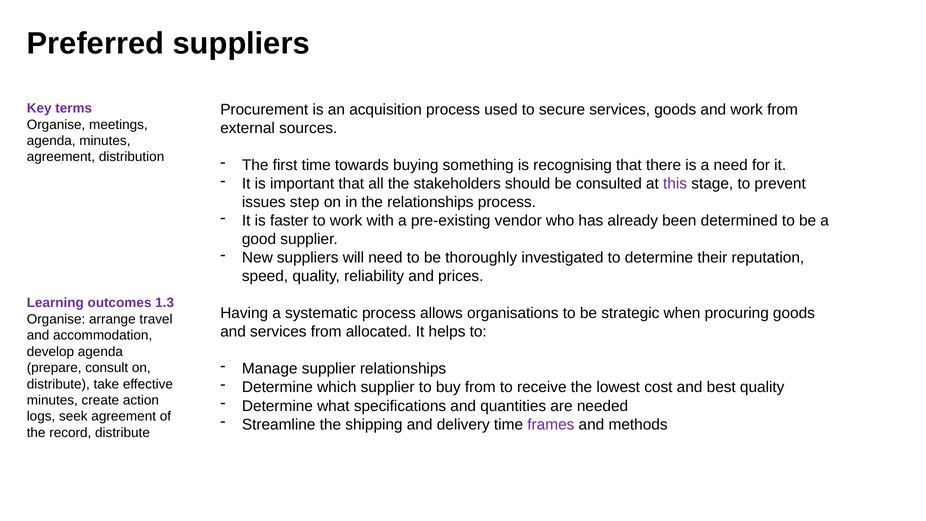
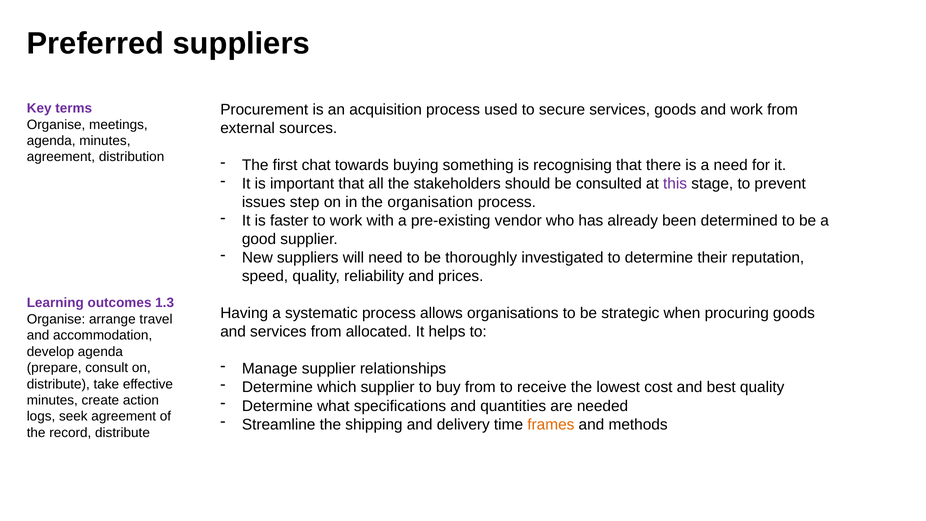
first time: time -> chat
the relationships: relationships -> organisation
frames colour: purple -> orange
